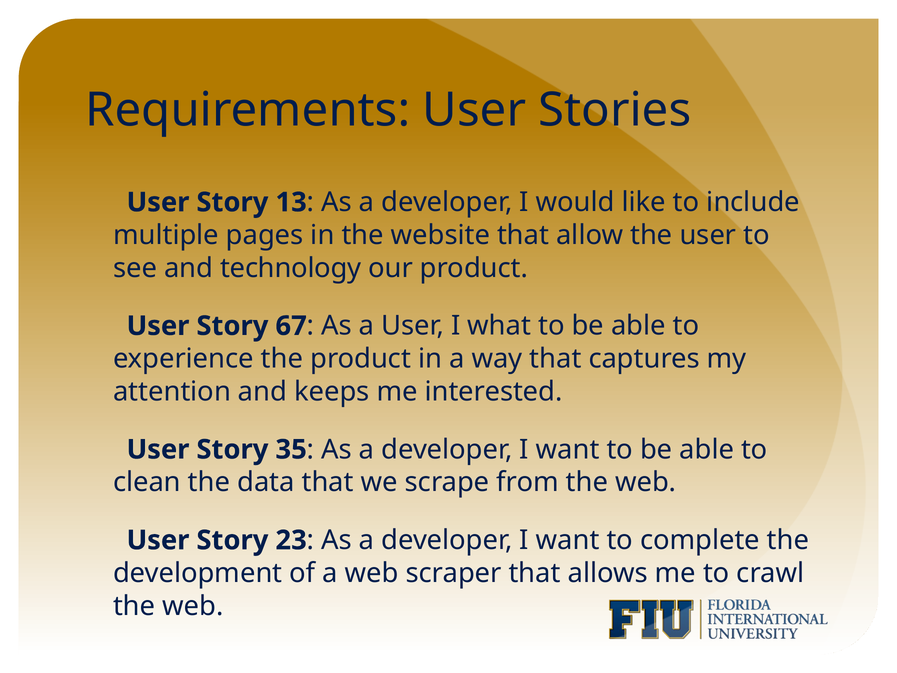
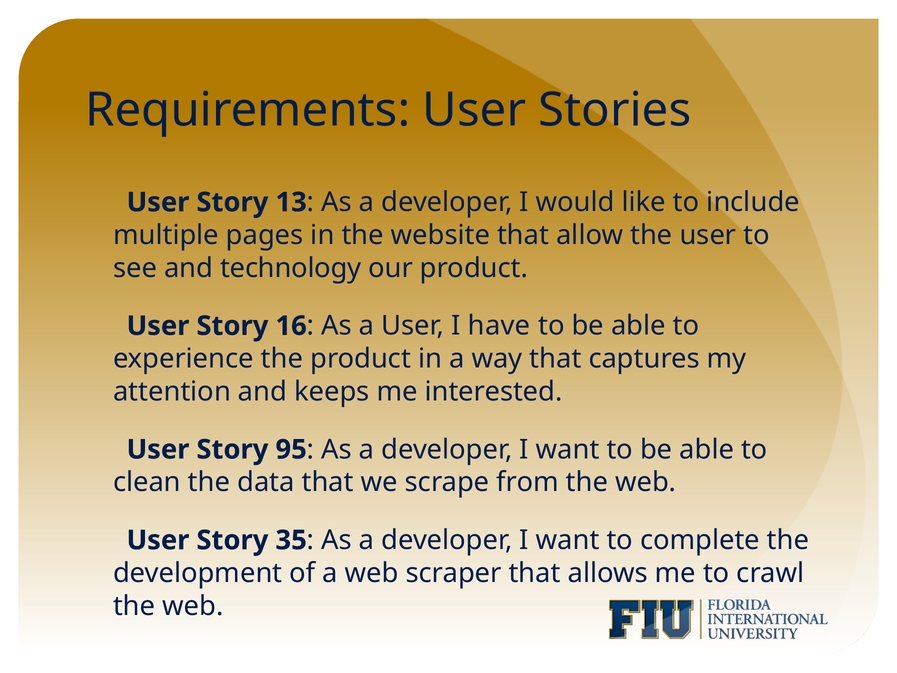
67: 67 -> 16
what: what -> have
35: 35 -> 95
23: 23 -> 35
